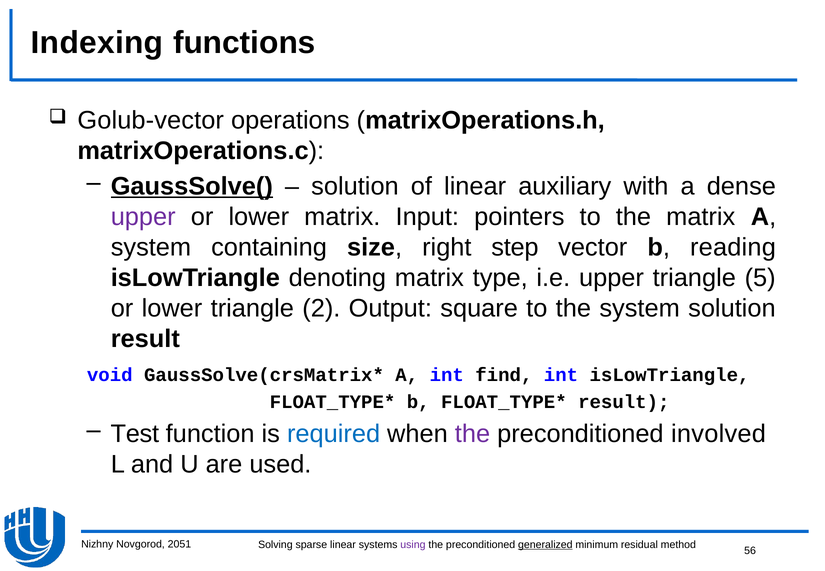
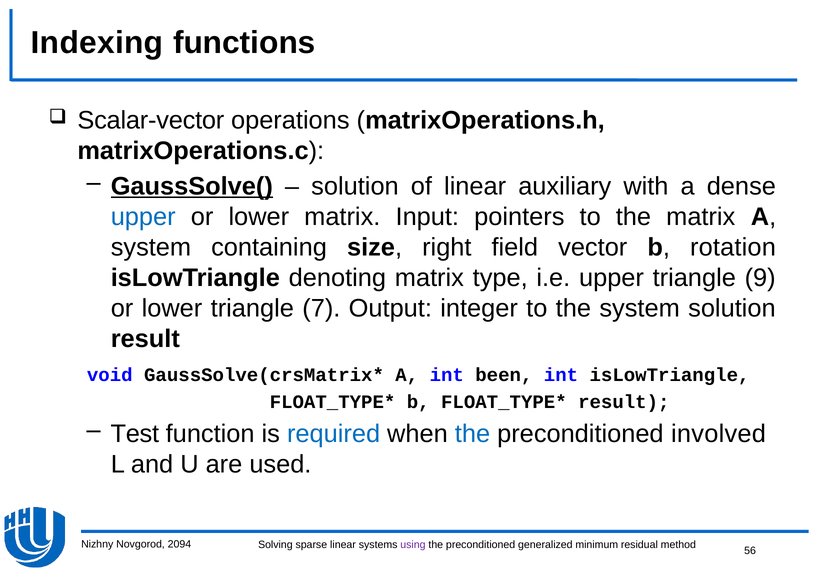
Golub-vector: Golub-vector -> Scalar-vector
upper at (143, 217) colour: purple -> blue
step: step -> field
reading: reading -> rotation
5: 5 -> 9
2: 2 -> 7
square: square -> integer
find: find -> been
the at (473, 434) colour: purple -> blue
2051: 2051 -> 2094
generalized underline: present -> none
